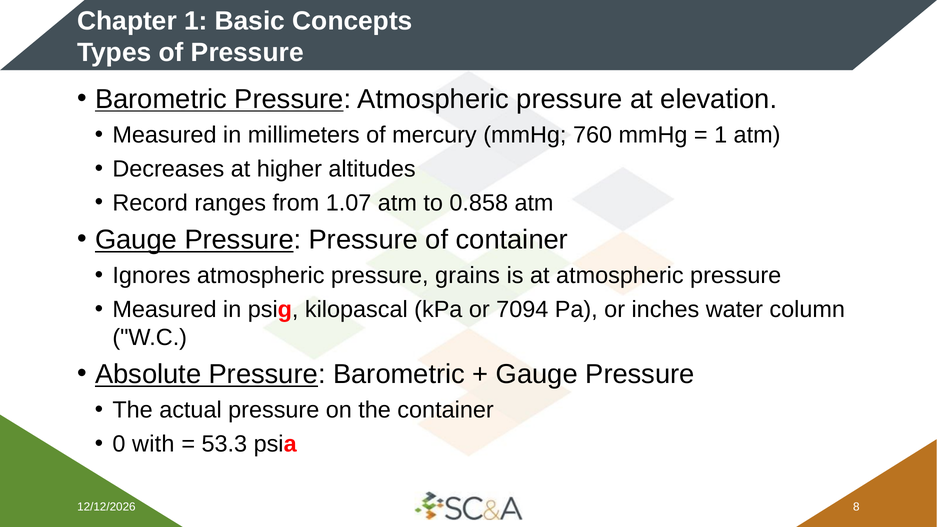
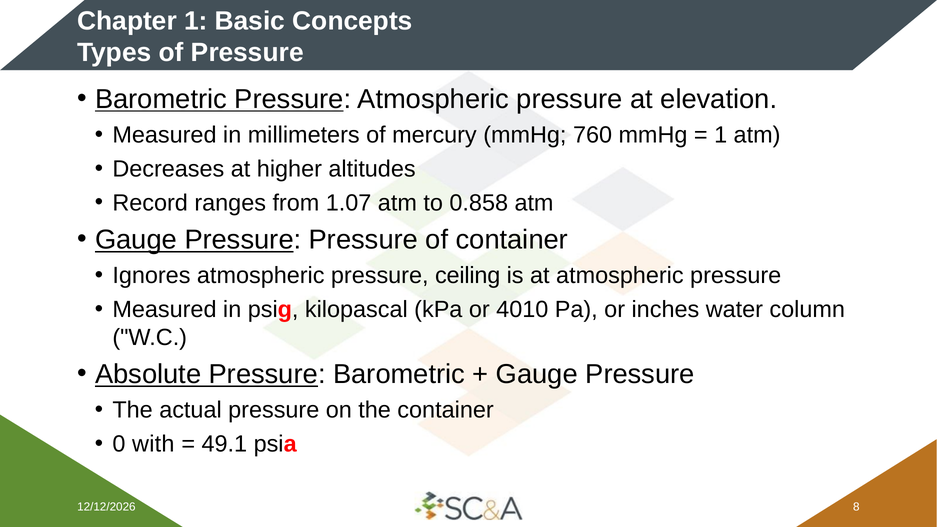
grains: grains -> ceiling
7094: 7094 -> 4010
53.3: 53.3 -> 49.1
